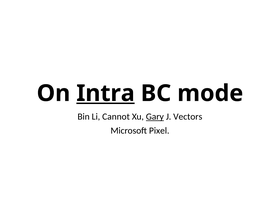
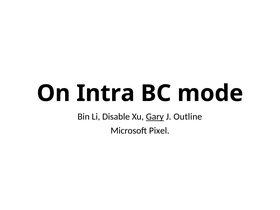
Intra underline: present -> none
Cannot: Cannot -> Disable
Vectors: Vectors -> Outline
